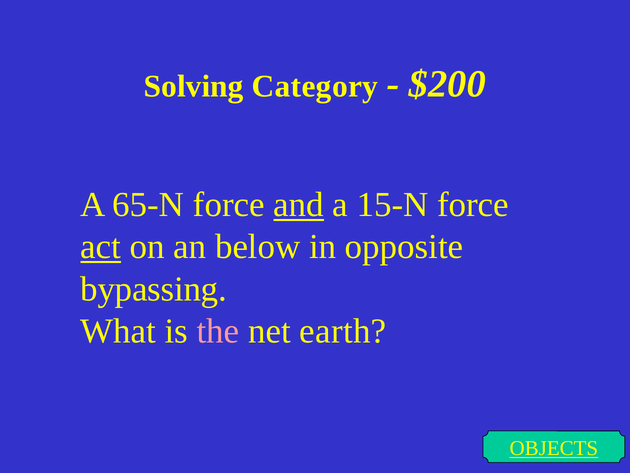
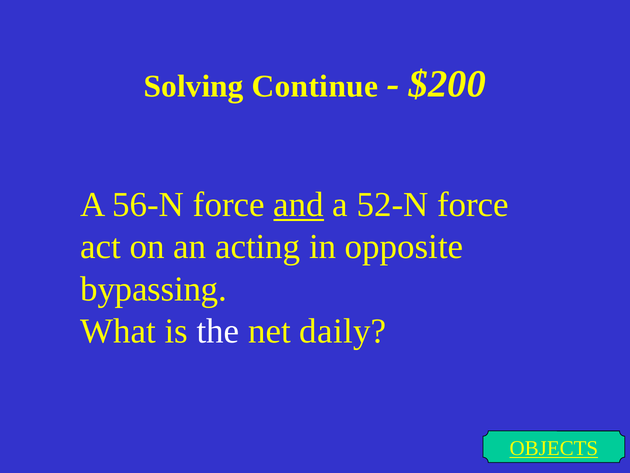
Category: Category -> Continue
65-N: 65-N -> 56-N
15-N: 15-N -> 52-N
act underline: present -> none
below: below -> acting
the colour: pink -> white
earth: earth -> daily
